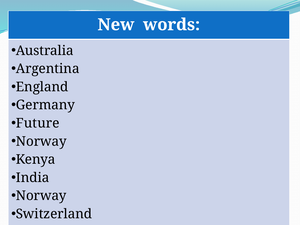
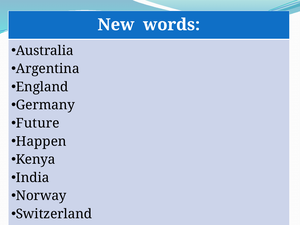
Norway at (41, 141): Norway -> Happen
